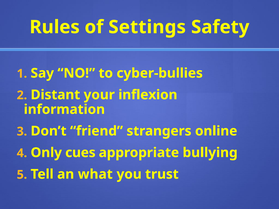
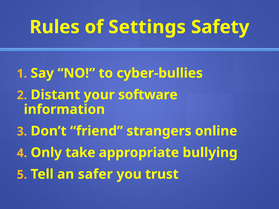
inflexion: inflexion -> software
cues: cues -> take
what: what -> safer
